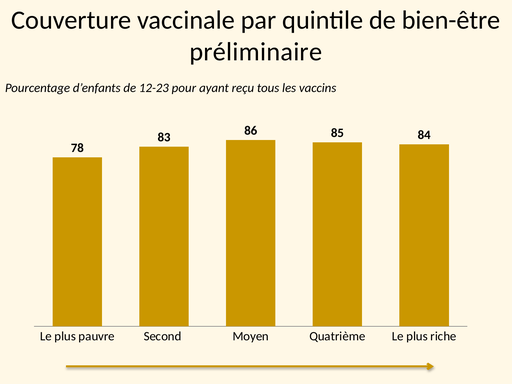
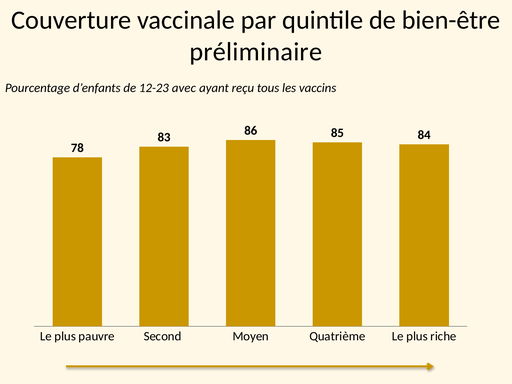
pour: pour -> avec
